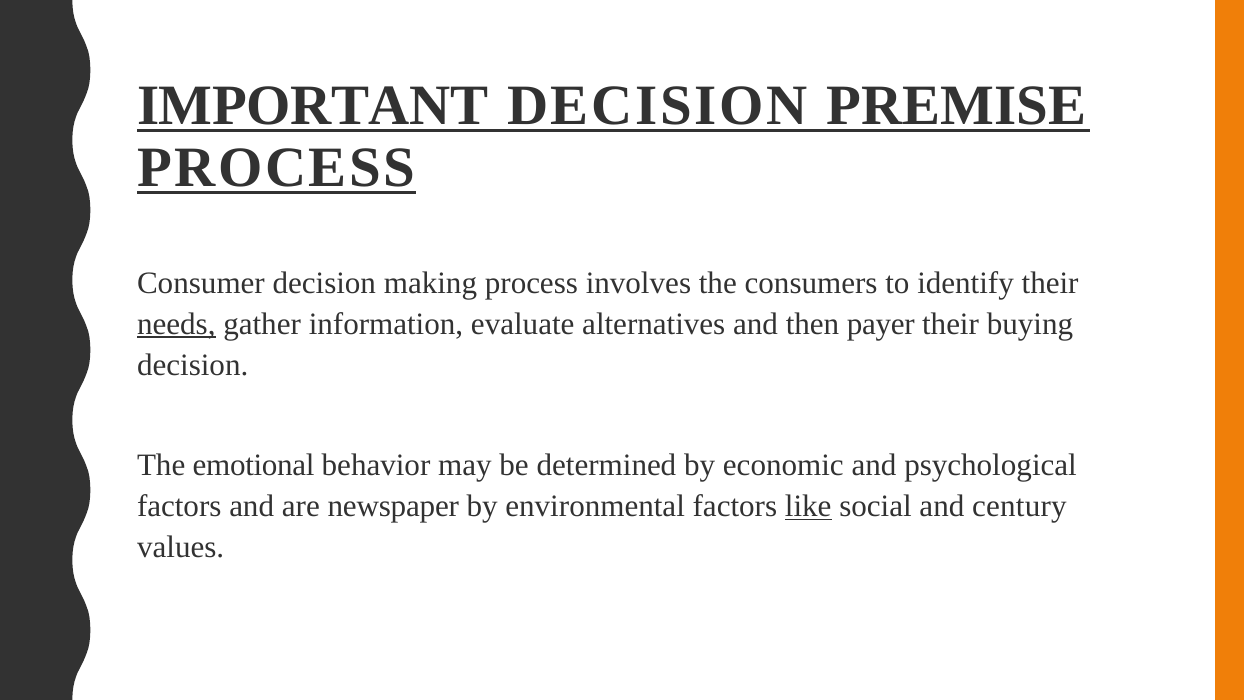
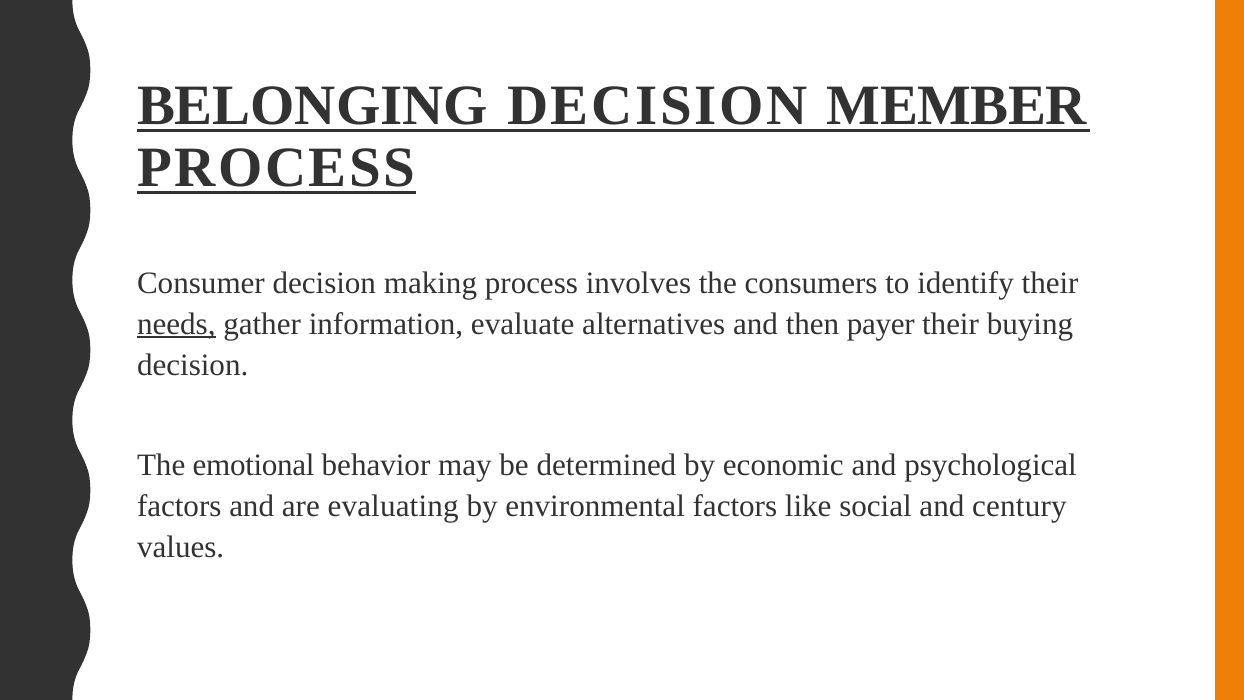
IMPORTANT: IMPORTANT -> BELONGING
PREMISE: PREMISE -> MEMBER
newspaper: newspaper -> evaluating
like underline: present -> none
